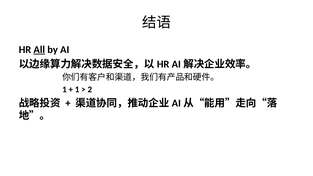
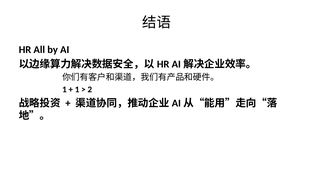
All underline: present -> none
